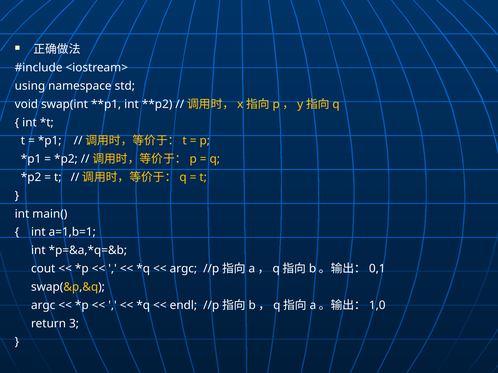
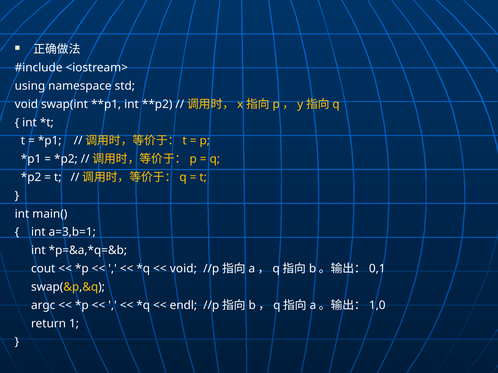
a=1,b=1: a=1,b=1 -> a=3,b=1
argc at (183, 269): argc -> void
3: 3 -> 1
